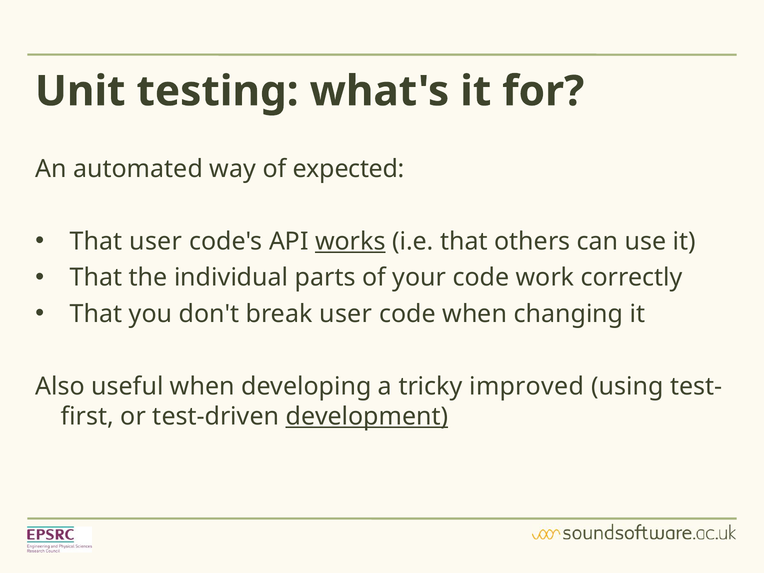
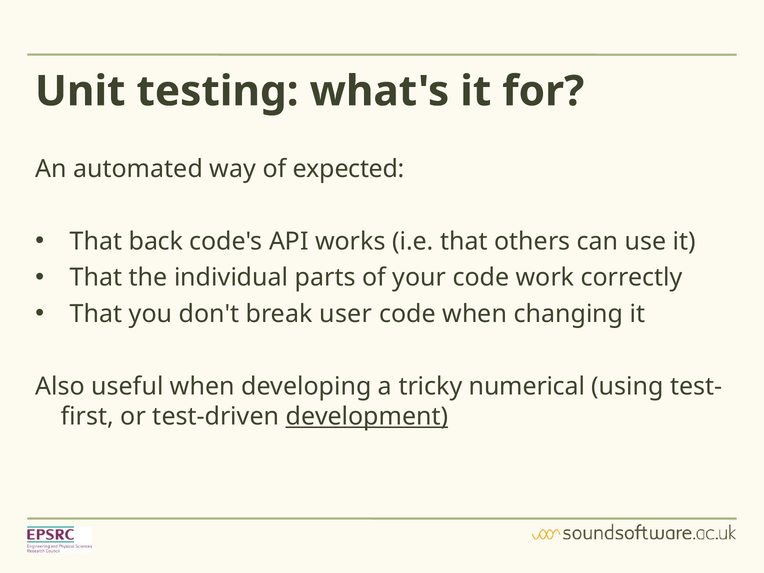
That user: user -> back
works underline: present -> none
improved: improved -> numerical
